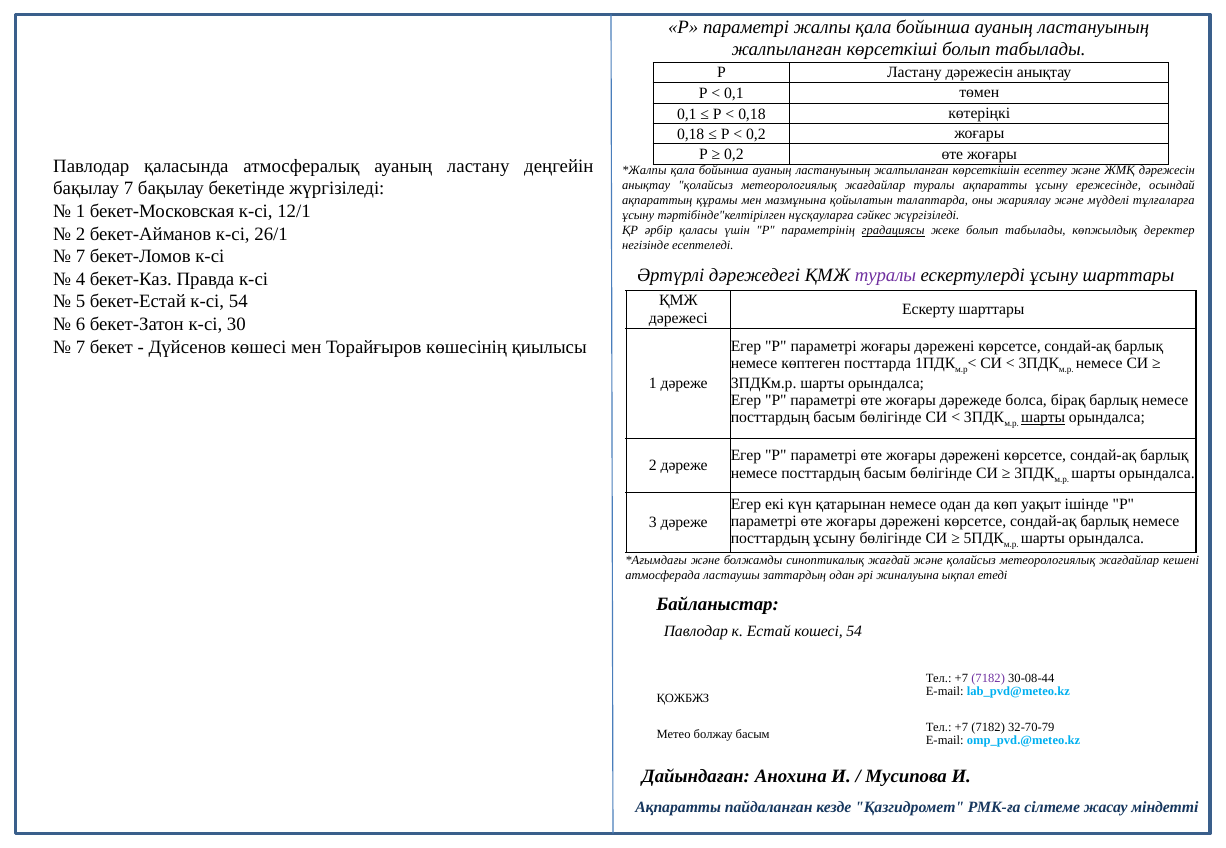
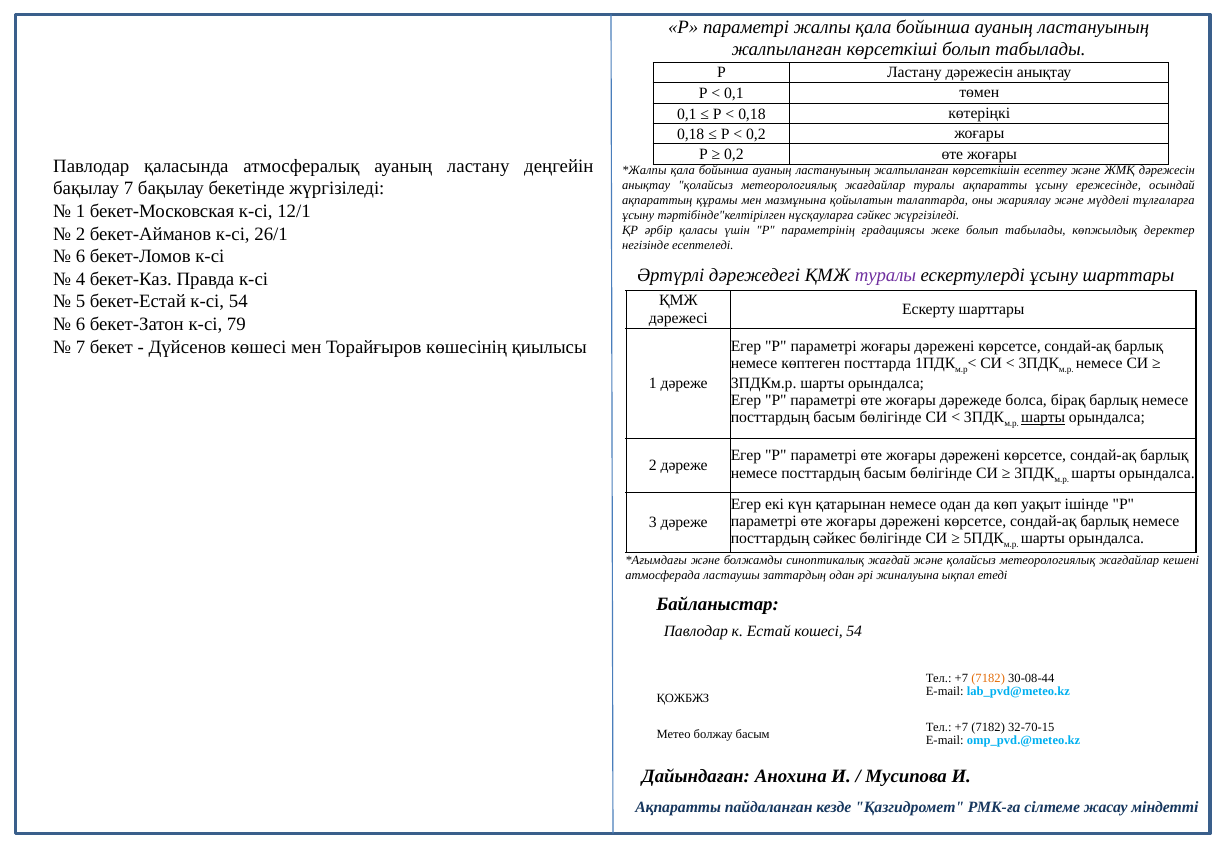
градациясы underline: present -> none
7 at (81, 257): 7 -> 6
30: 30 -> 79
посттардың ұсыну: ұсыну -> сәйкес
7182 at (988, 679) colour: purple -> orange
32-70-79: 32-70-79 -> 32-70-15
